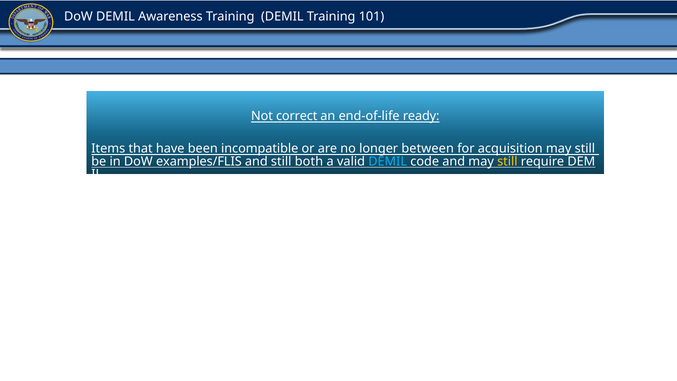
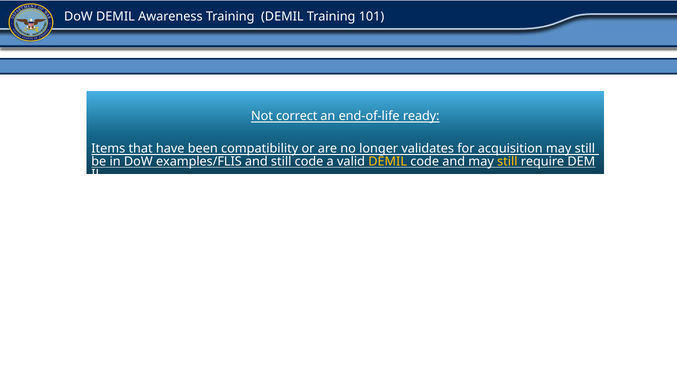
incompatible: incompatible -> compatibility
between: between -> validates
still both: both -> code
DEMIL at (388, 161) colour: light blue -> yellow
